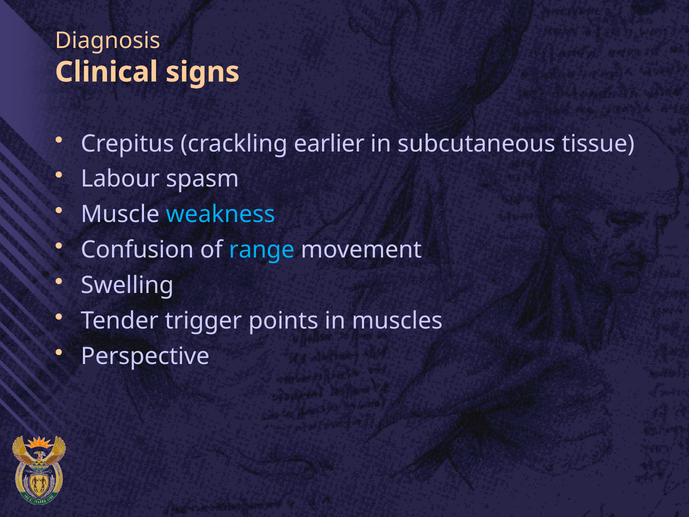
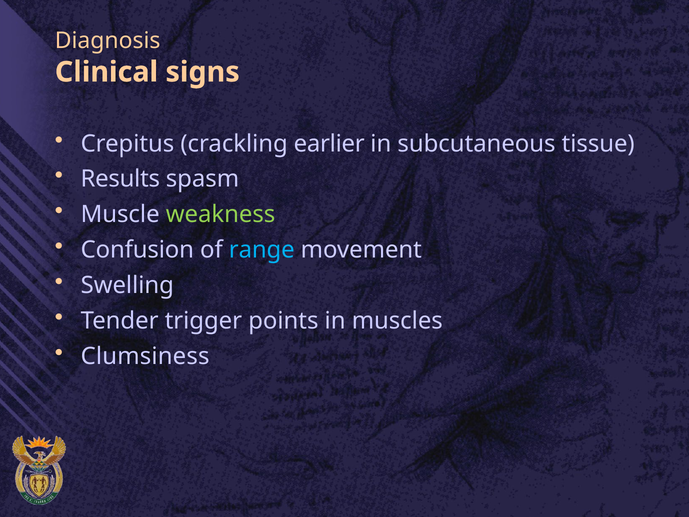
Labour: Labour -> Results
weakness colour: light blue -> light green
Perspective: Perspective -> Clumsiness
